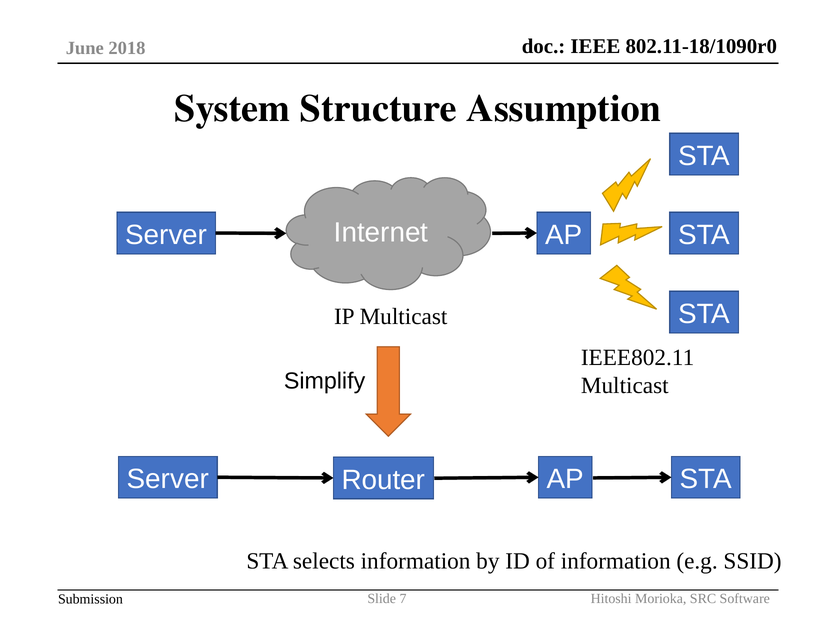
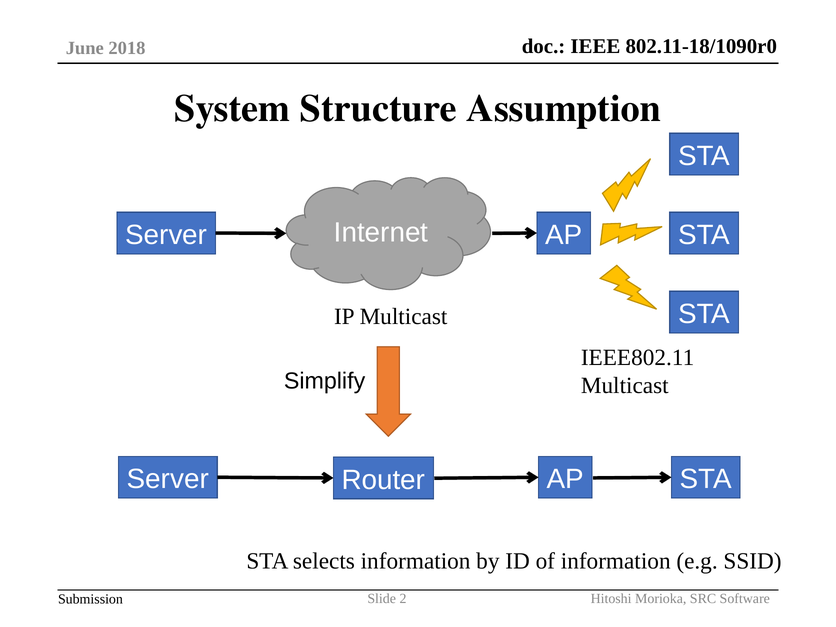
7: 7 -> 2
